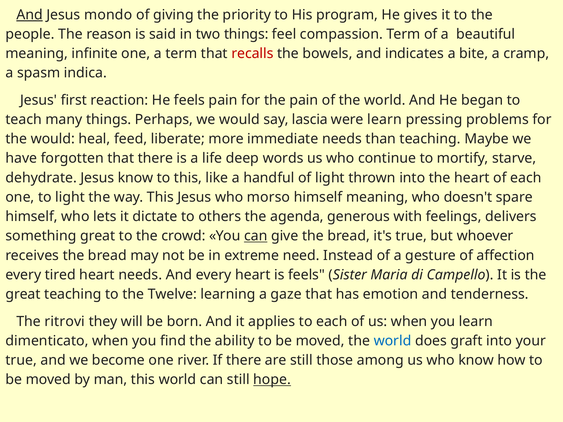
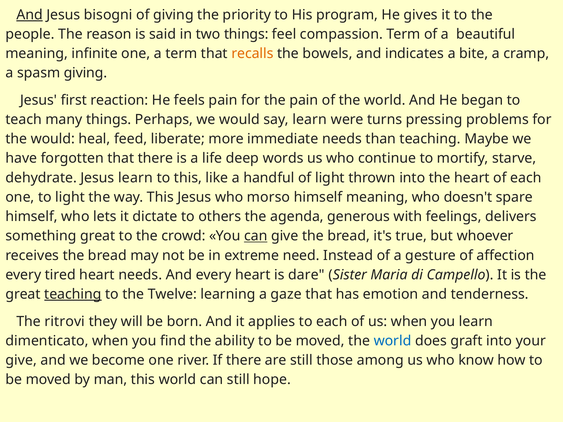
mondo: mondo -> bisogni
recalls colour: red -> orange
spasm indica: indica -> giving
say lascia: lascia -> learn
were learn: learn -> turns
Jesus know: know -> learn
is feels: feels -> dare
teaching at (73, 294) underline: none -> present
true at (21, 360): true -> give
hope underline: present -> none
